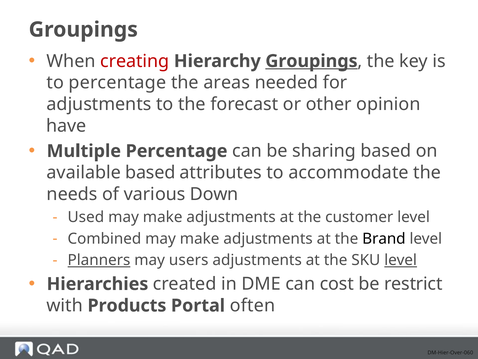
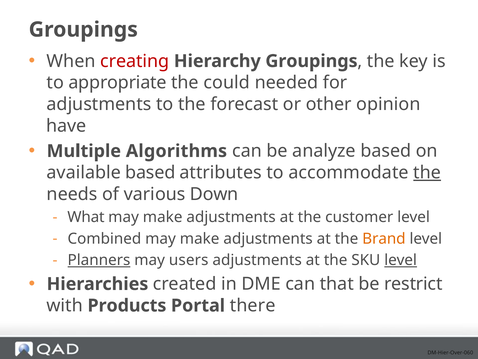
Groupings at (311, 61) underline: present -> none
to percentage: percentage -> appropriate
areas: areas -> could
Multiple Percentage: Percentage -> Algorithms
sharing: sharing -> analyze
the at (427, 172) underline: none -> present
Used: Used -> What
Brand colour: black -> orange
cost: cost -> that
often: often -> there
